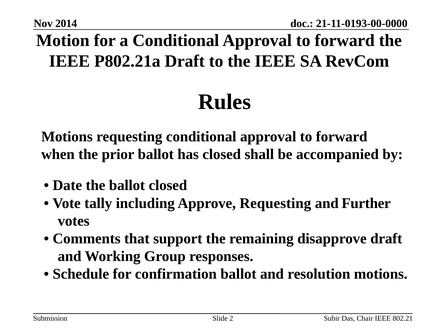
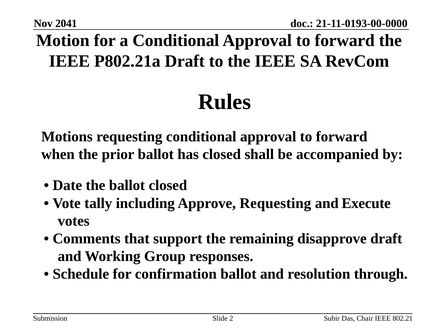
2014: 2014 -> 2041
Further: Further -> Execute
resolution motions: motions -> through
